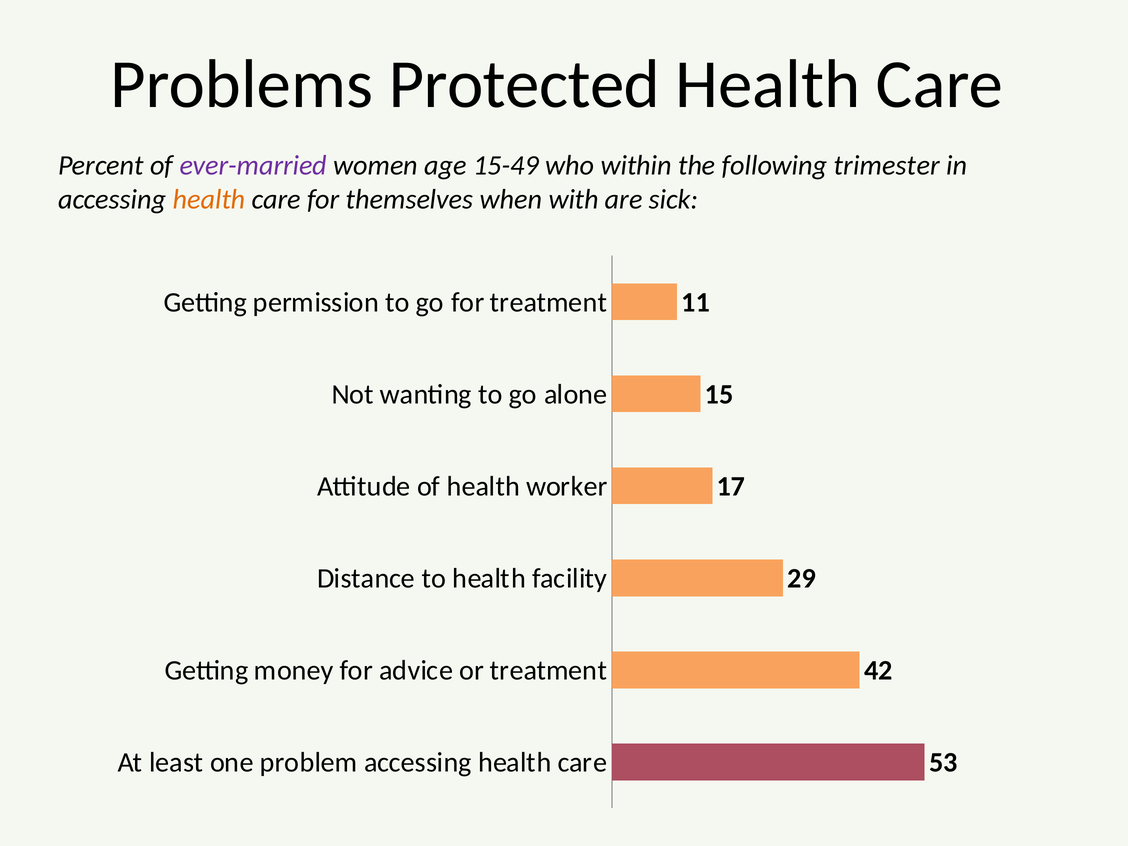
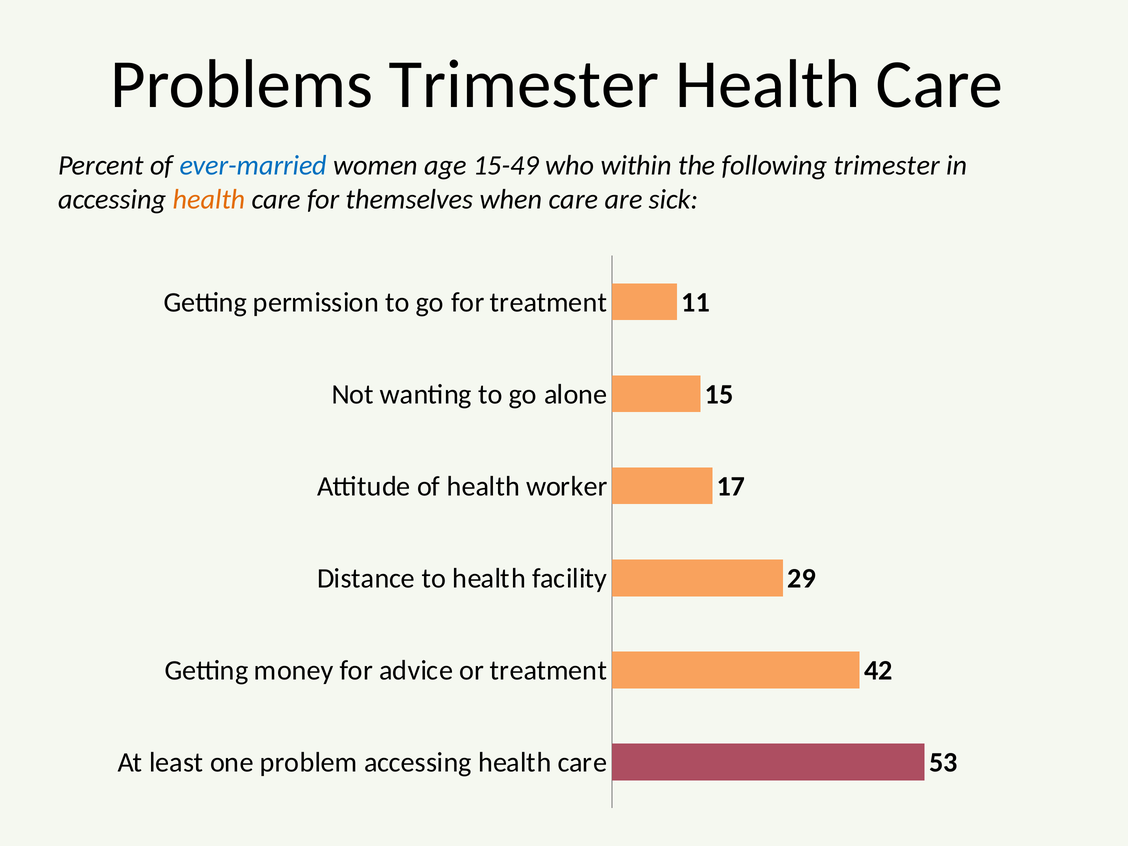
Problems Protected: Protected -> Trimester
ever-married colour: purple -> blue
when with: with -> care
